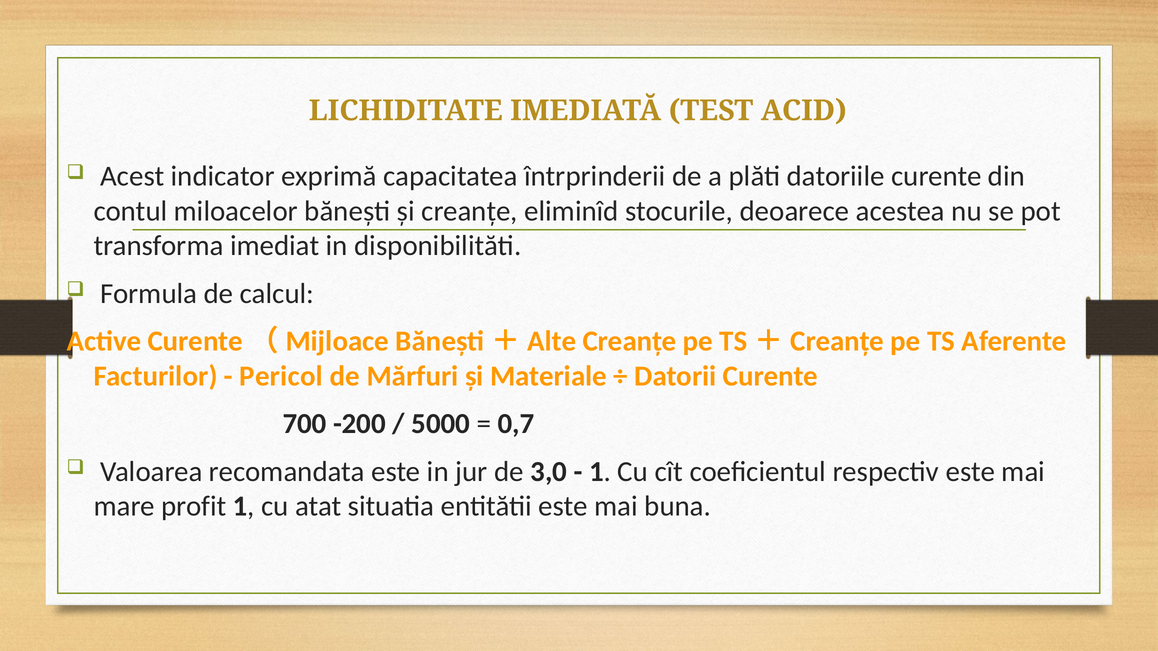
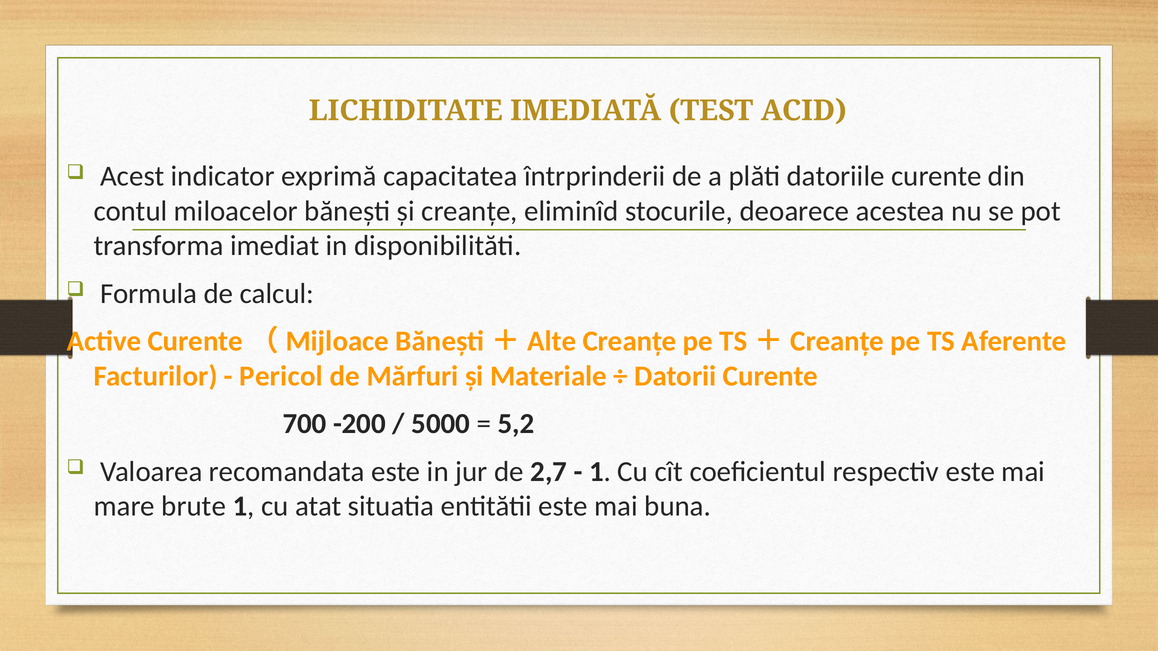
0,7: 0,7 -> 5,2
3,0: 3,0 -> 2,7
profit: profit -> brute
